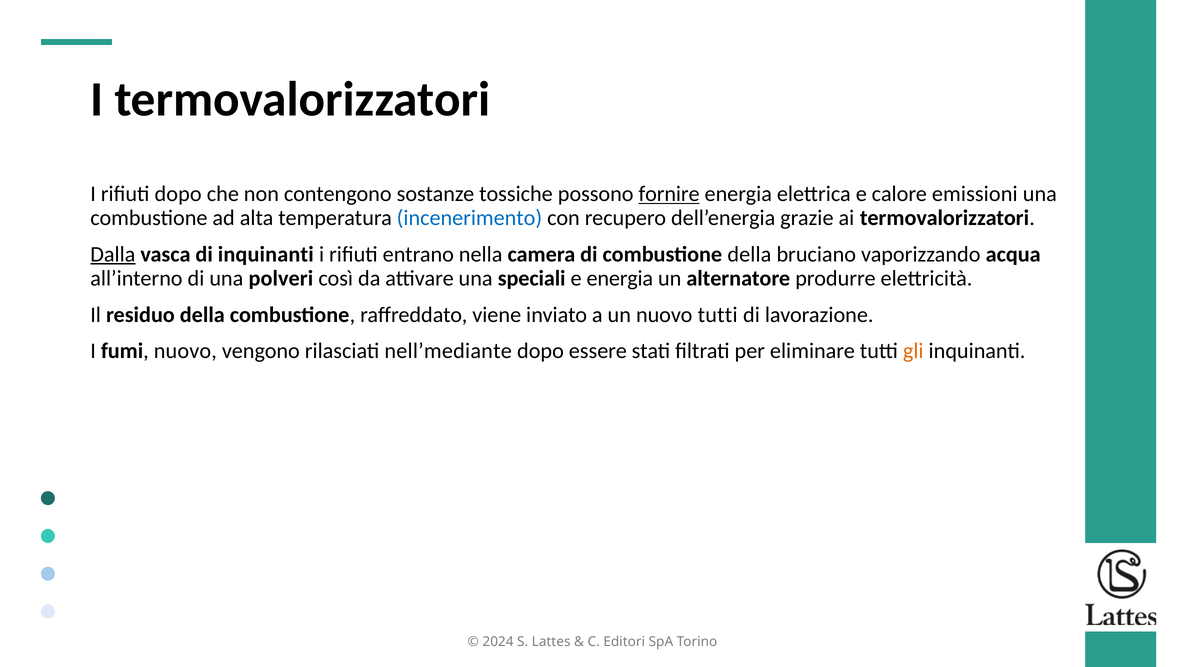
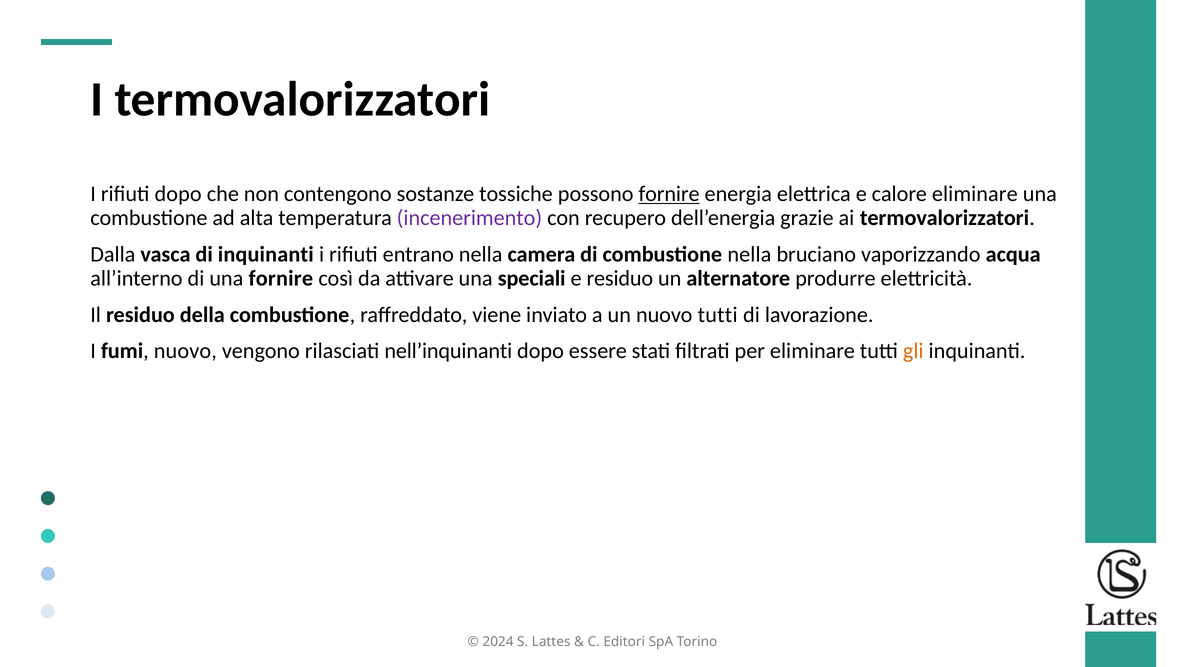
calore emissioni: emissioni -> eliminare
incenerimento colour: blue -> purple
Dalla underline: present -> none
combustione della: della -> nella
una polveri: polveri -> fornire
e energia: energia -> residuo
nell’mediante: nell’mediante -> nell’inquinanti
